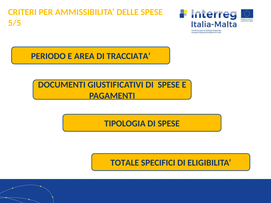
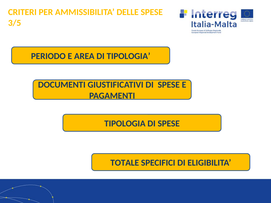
5/5: 5/5 -> 3/5
DI TRACCIATA: TRACCIATA -> TIPOLOGIA
